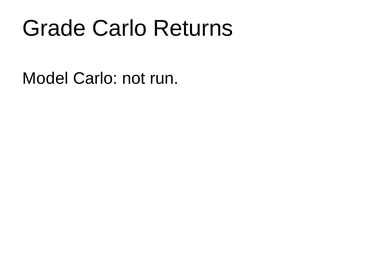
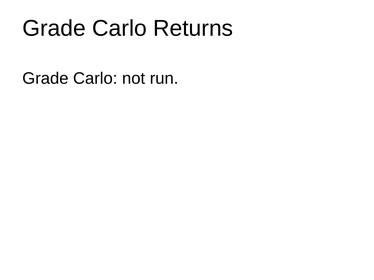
Model at (45, 78): Model -> Grade
